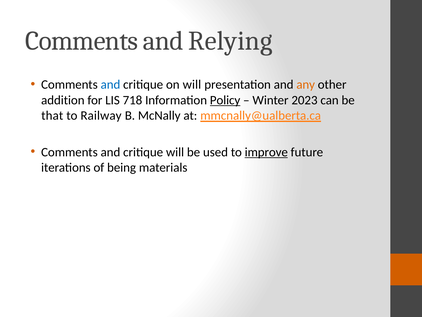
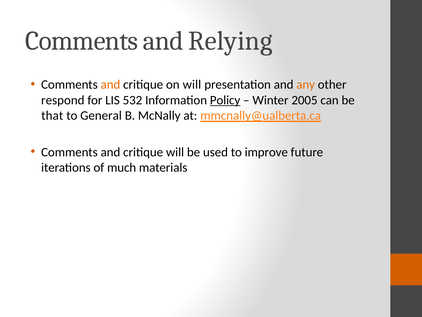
and at (110, 85) colour: blue -> orange
addition: addition -> respond
718: 718 -> 532
2023: 2023 -> 2005
Railway: Railway -> General
improve underline: present -> none
being: being -> much
